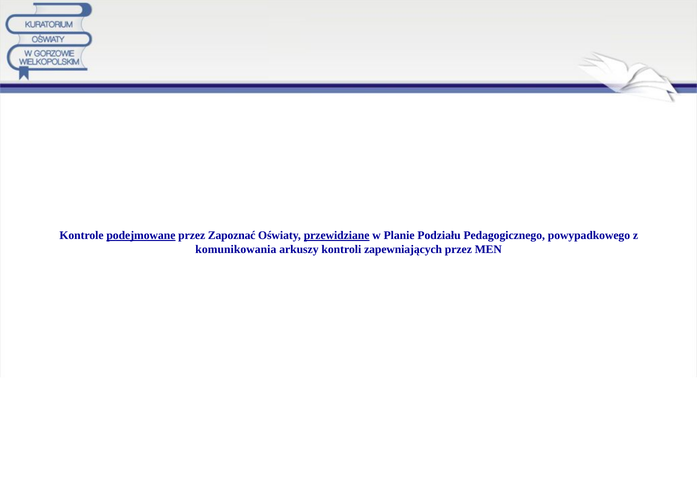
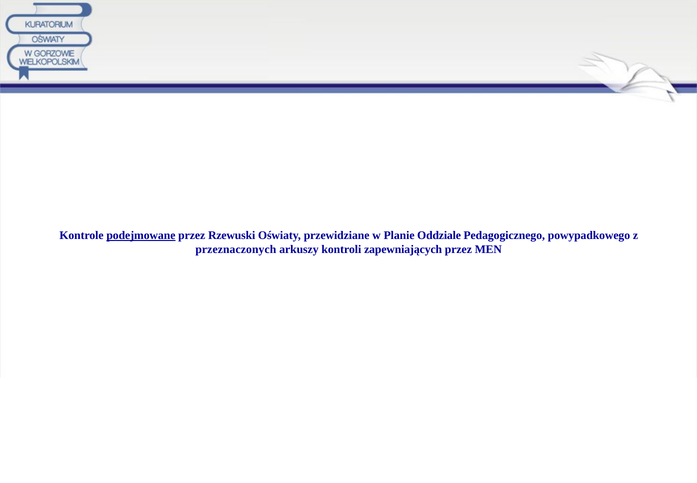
Zapoznać: Zapoznać -> Rzewuski
przewidziane underline: present -> none
Podziału: Podziału -> Oddziale
komunikowania: komunikowania -> przeznaczonych
